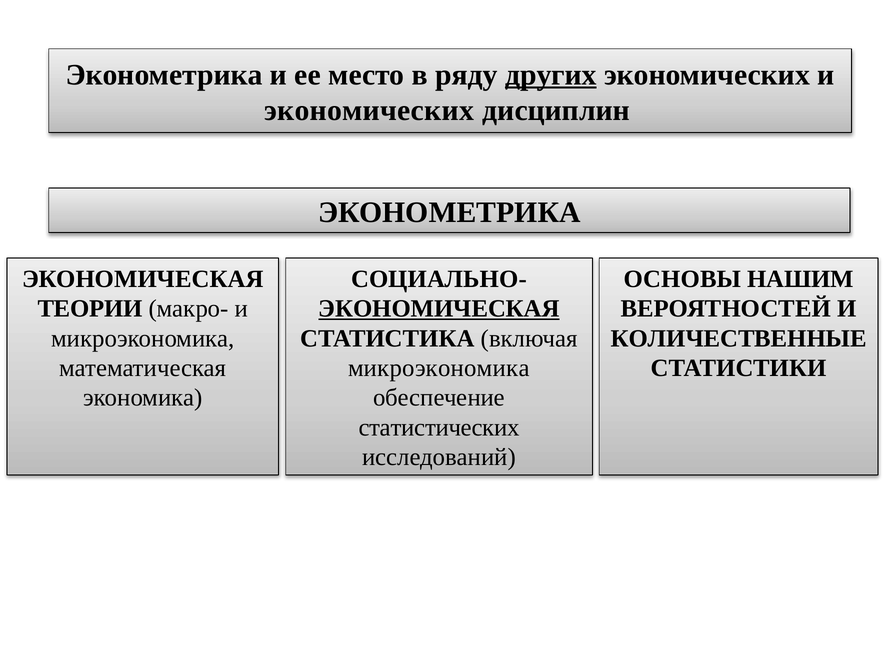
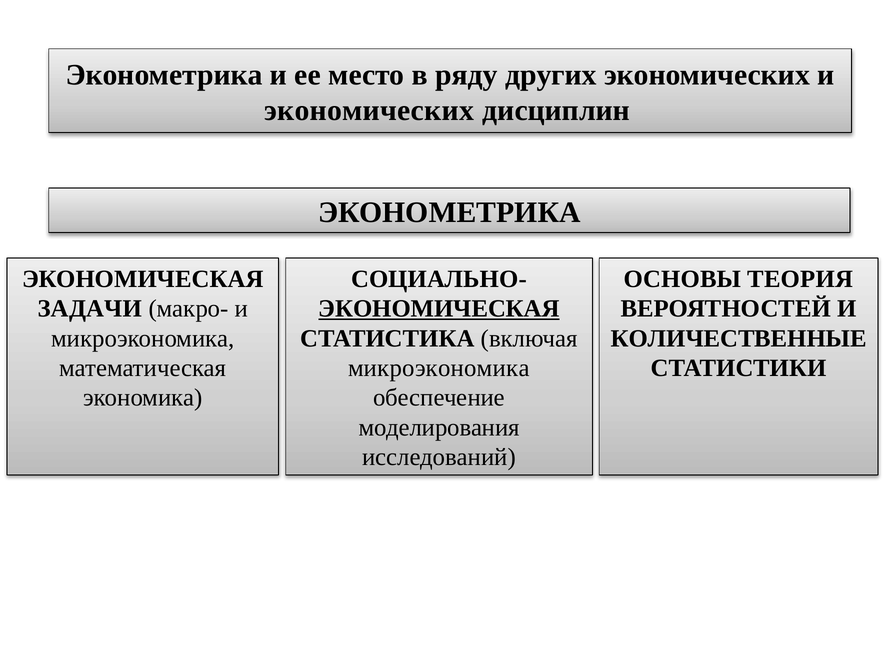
других underline: present -> none
НАШИМ: НАШИМ -> ТЕОРИЯ
ТЕОРИИ: ТЕОРИИ -> ЗАДАЧИ
статистических: статистических -> моделирования
